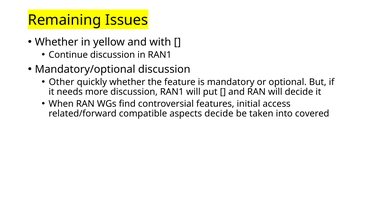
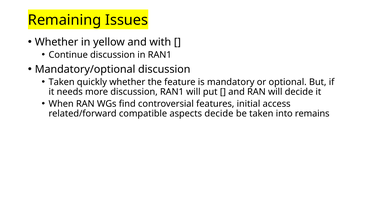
Other at (62, 82): Other -> Taken
covered: covered -> remains
